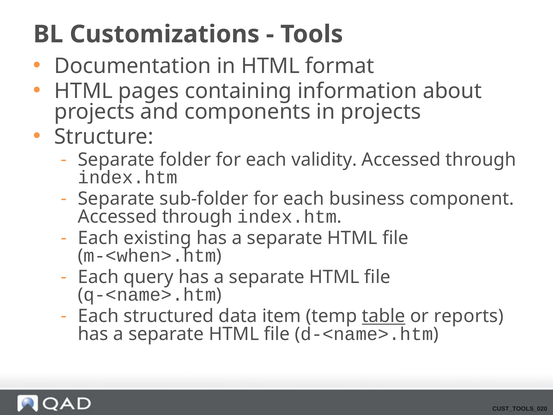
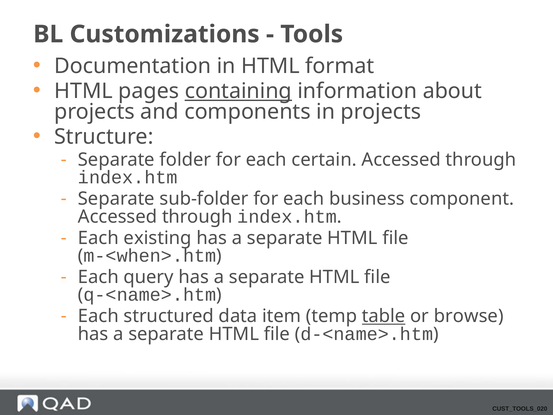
containing underline: none -> present
validity: validity -> certain
reports: reports -> browse
